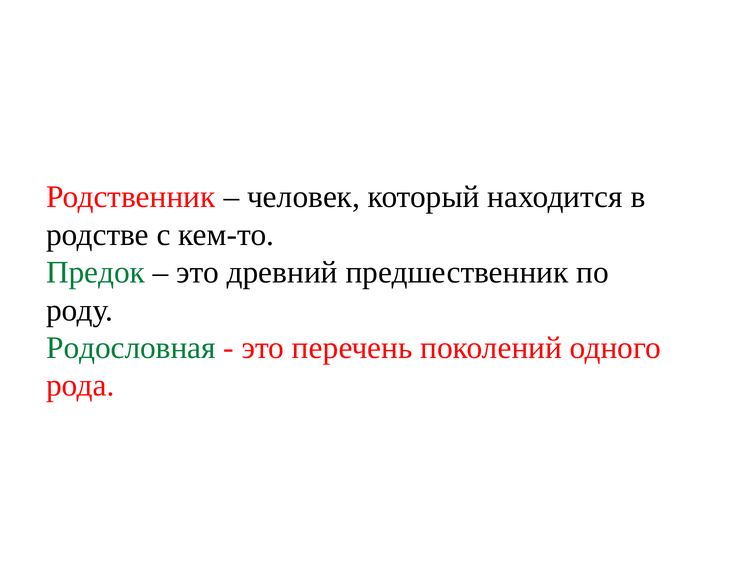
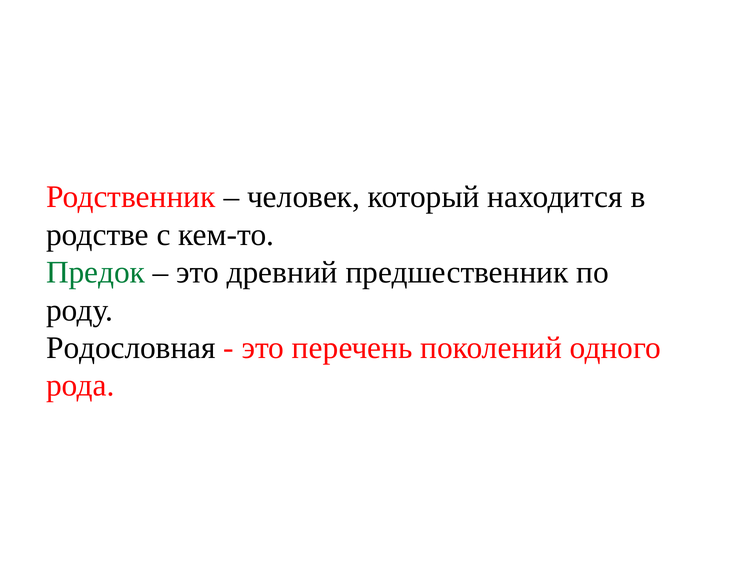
Родословная colour: green -> black
